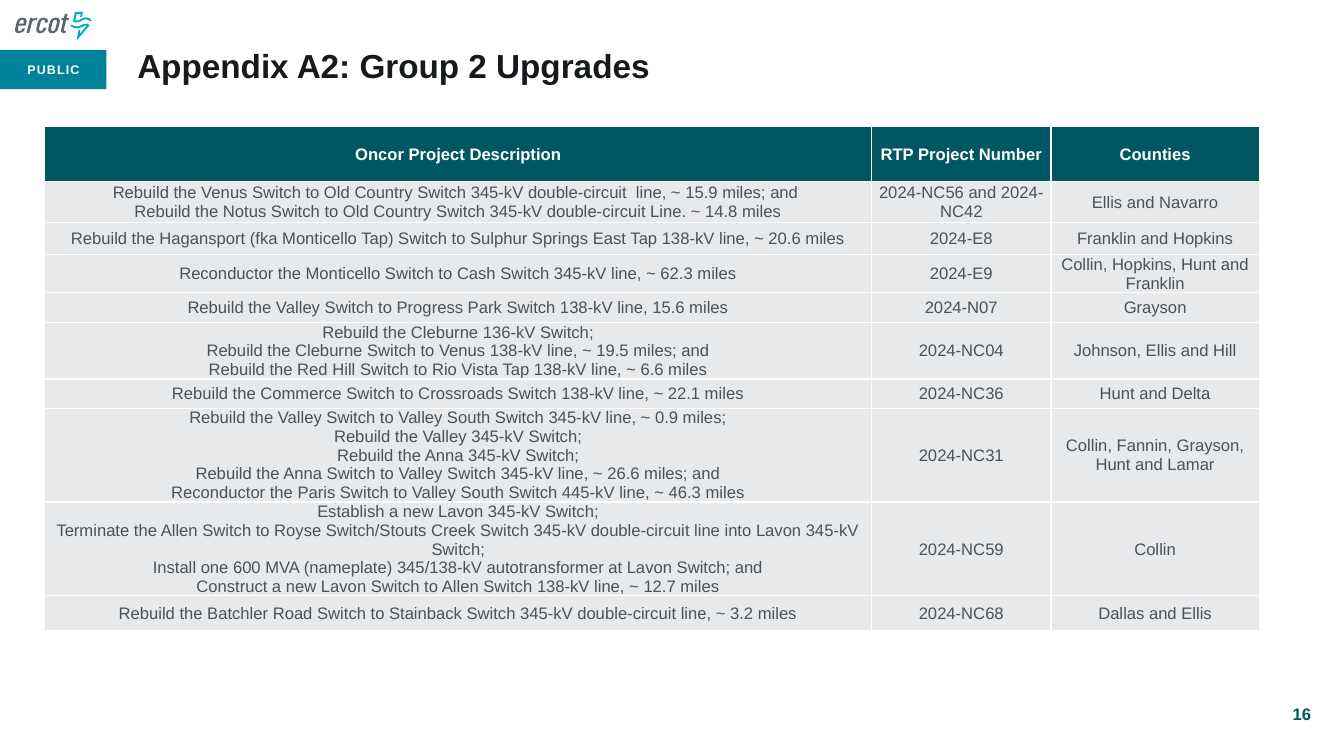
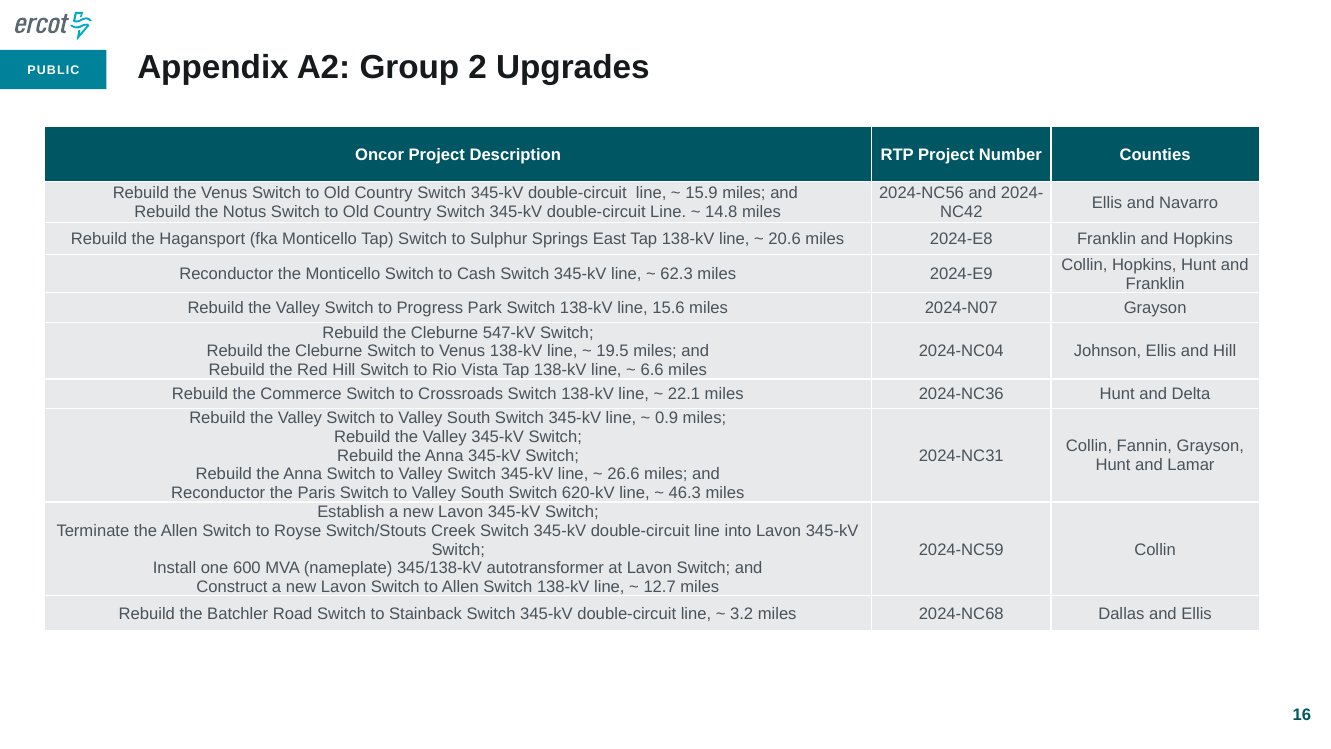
136-kV: 136-kV -> 547-kV
445-kV: 445-kV -> 620-kV
